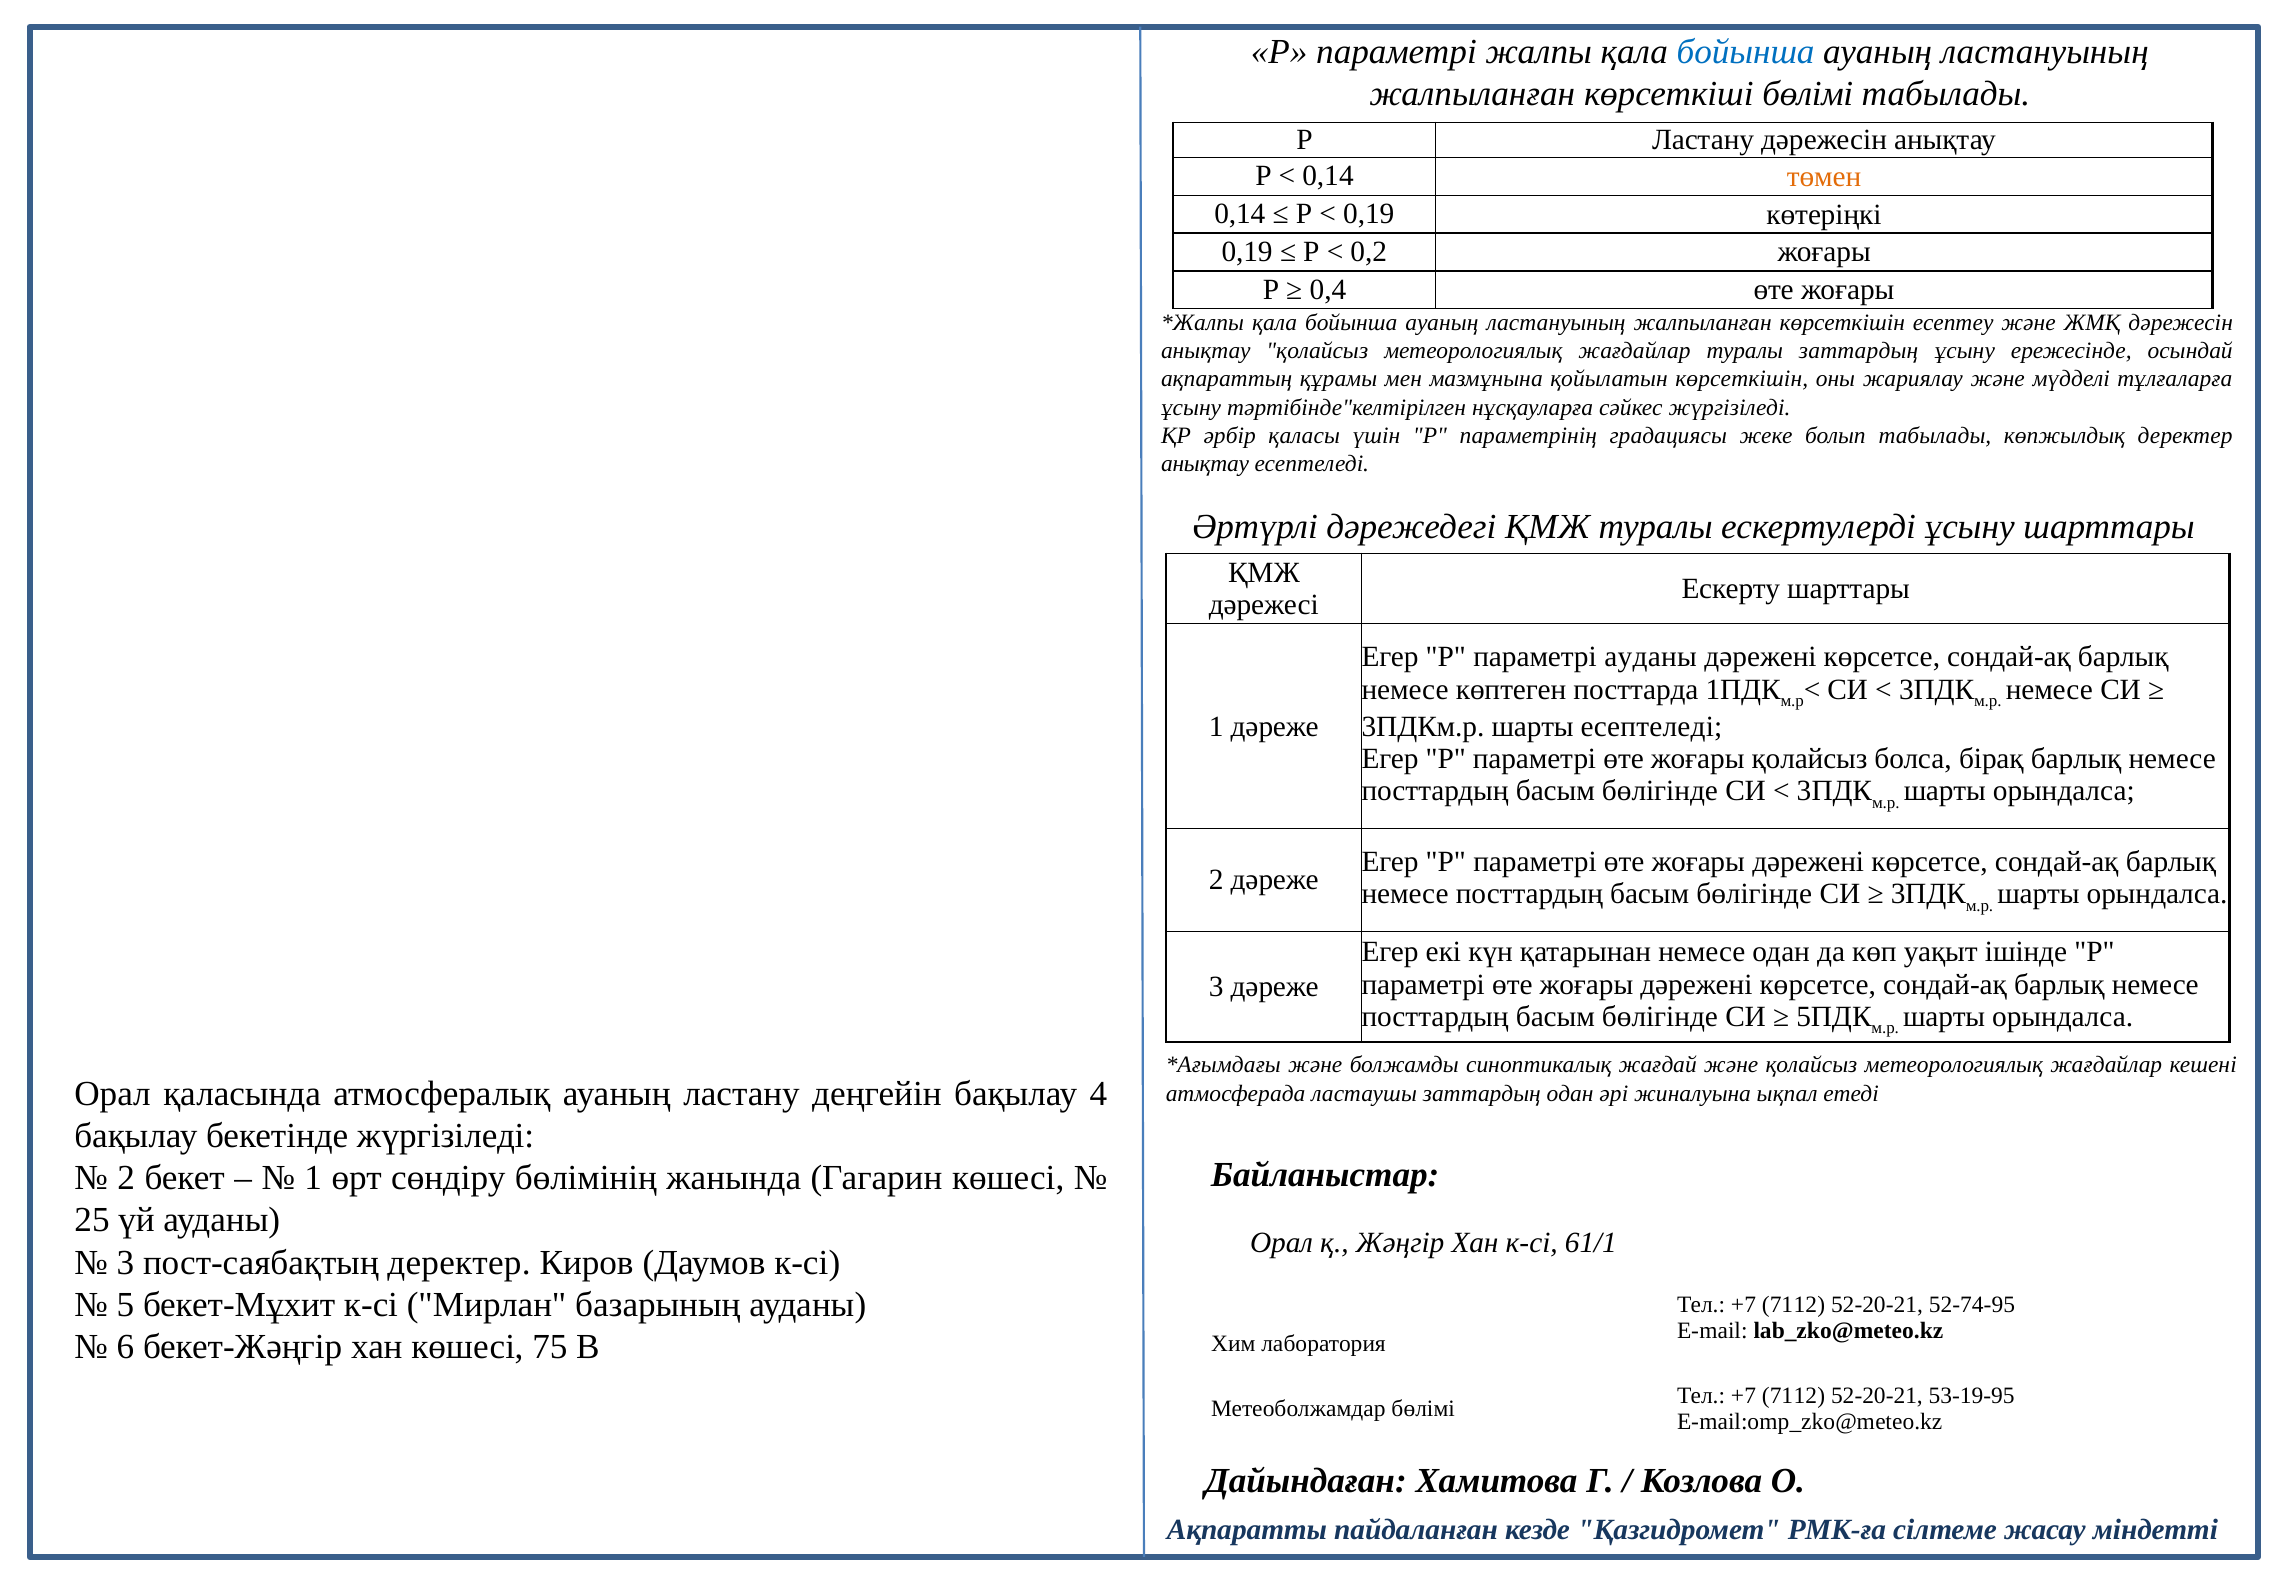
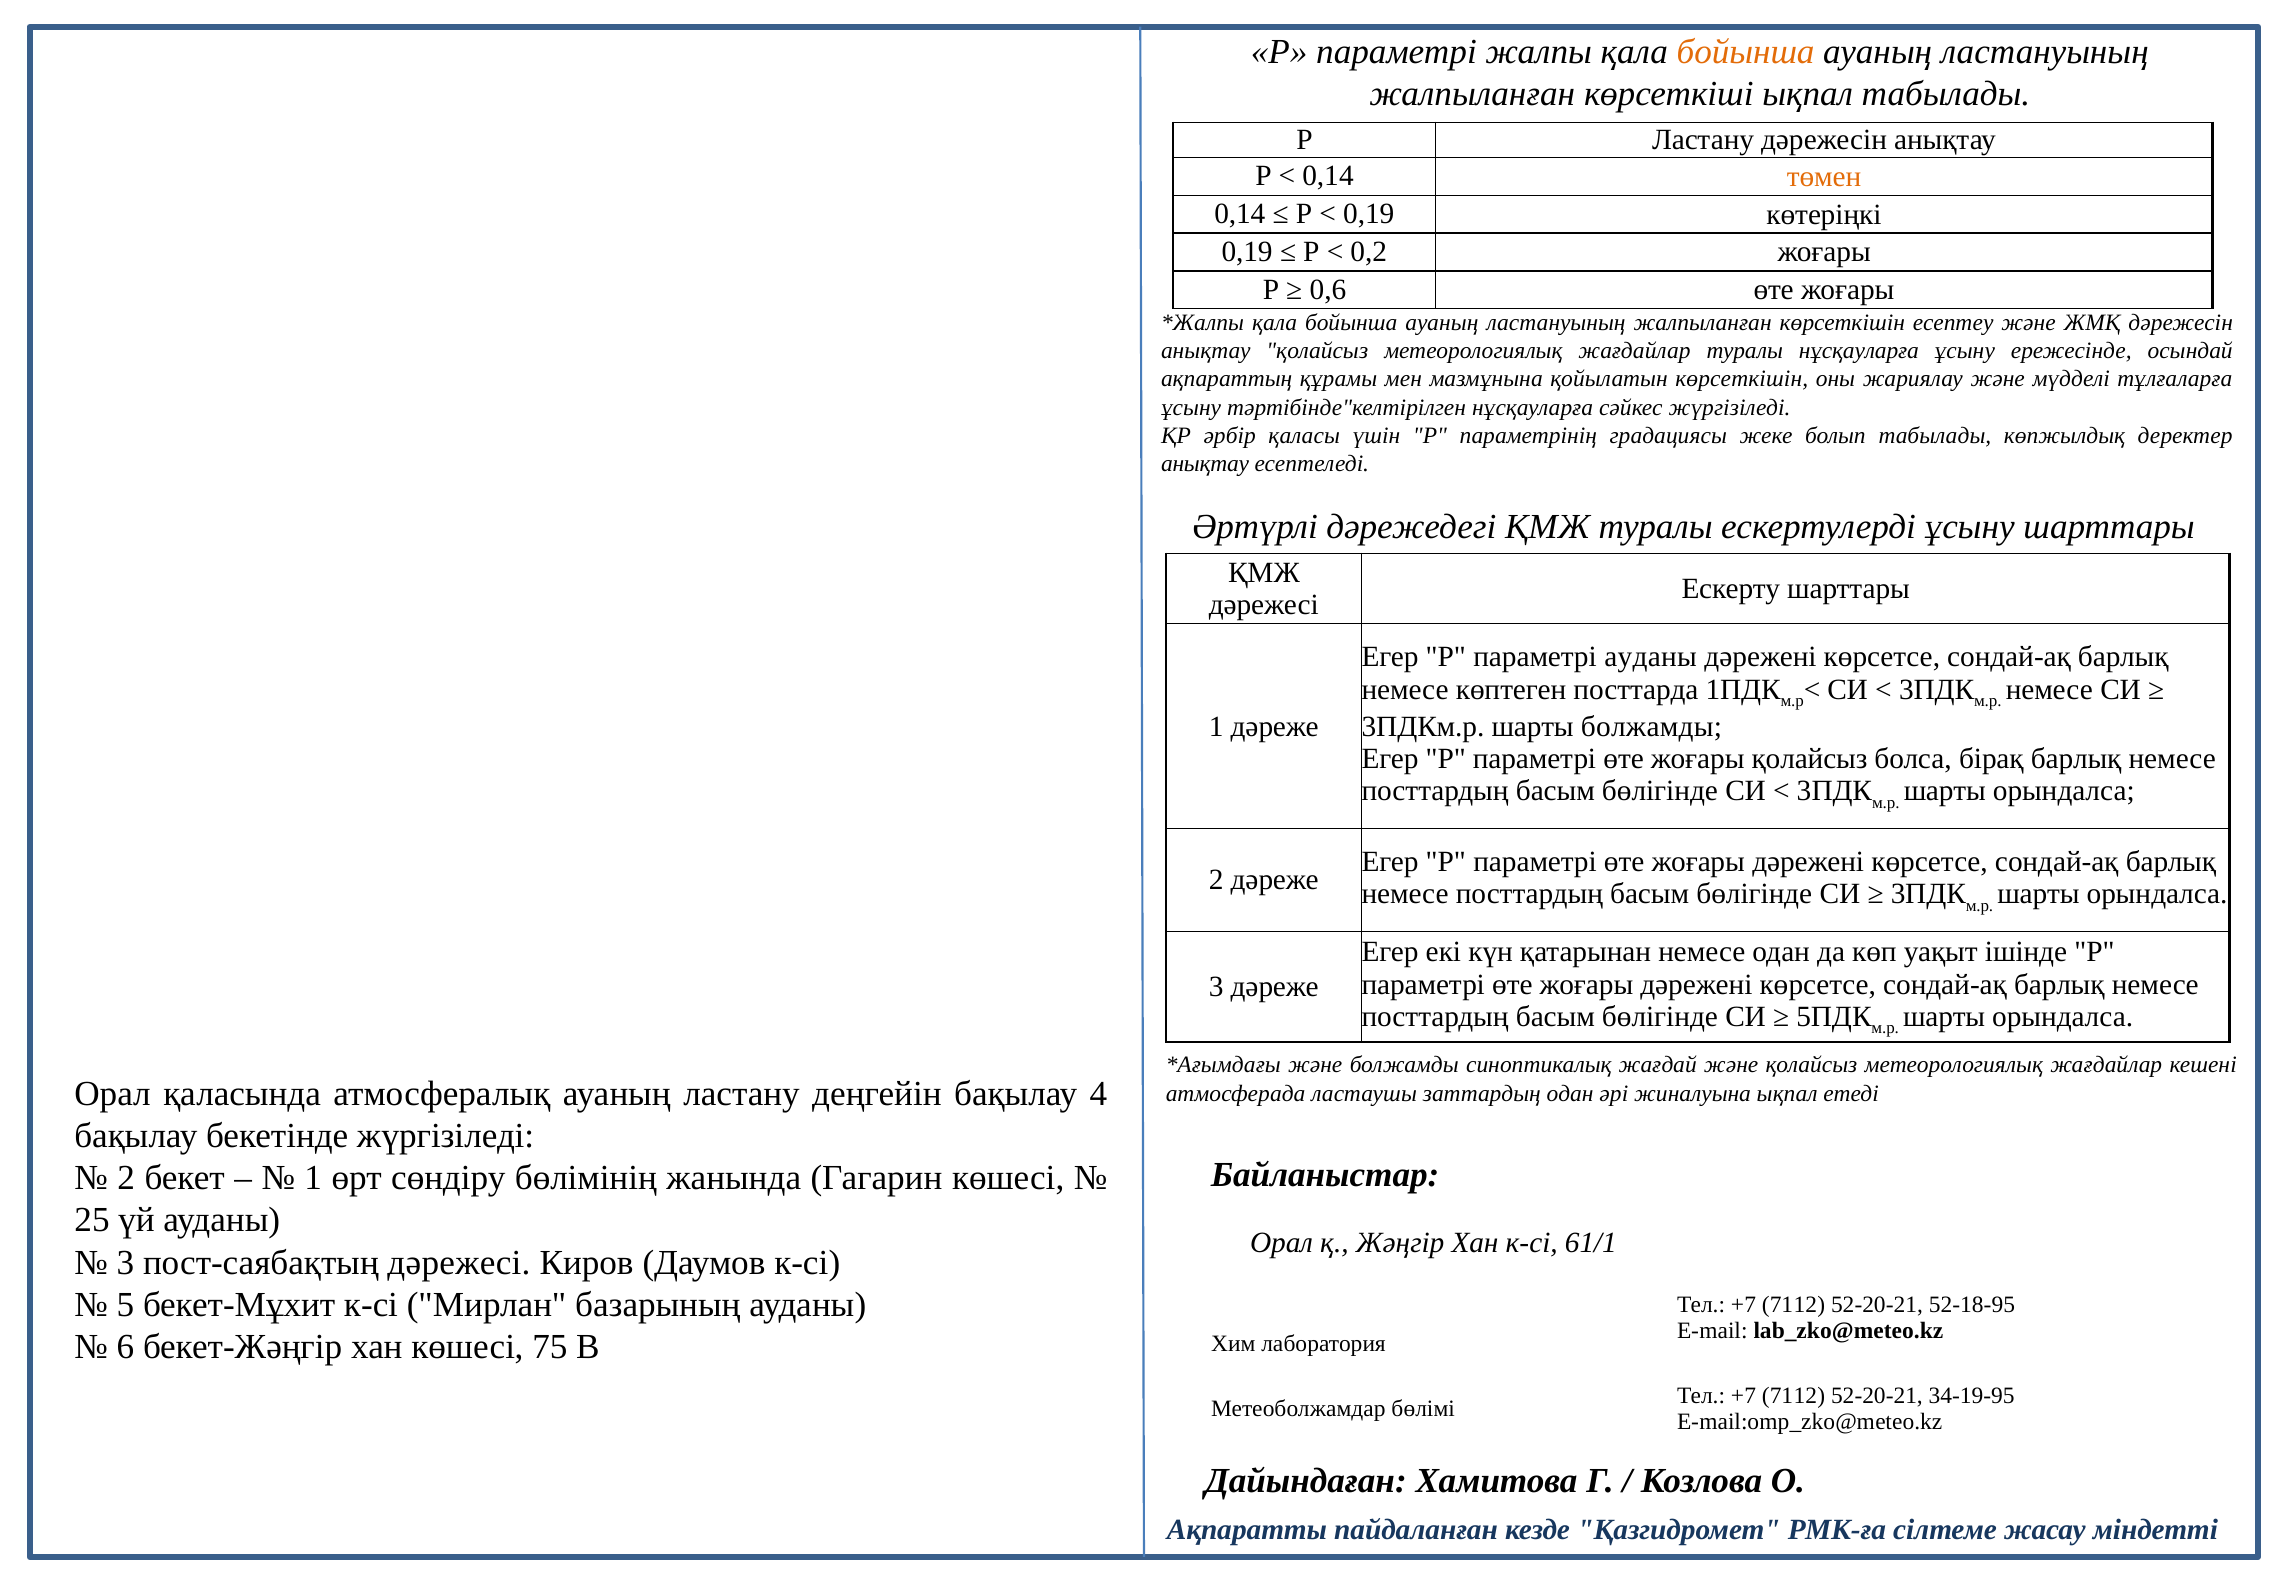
бойынша at (1746, 51) colour: blue -> orange
көрсеткіші бөлімі: бөлімі -> ықпал
0,4: 0,4 -> 0,6
туралы заттардың: заттардың -> нұсқауларға
шарты есептеледі: есептеледі -> болжамды
пост-саябақтың деректер: деректер -> дәрежесі
52-74-95: 52-74-95 -> 52-18-95
53-19-95: 53-19-95 -> 34-19-95
